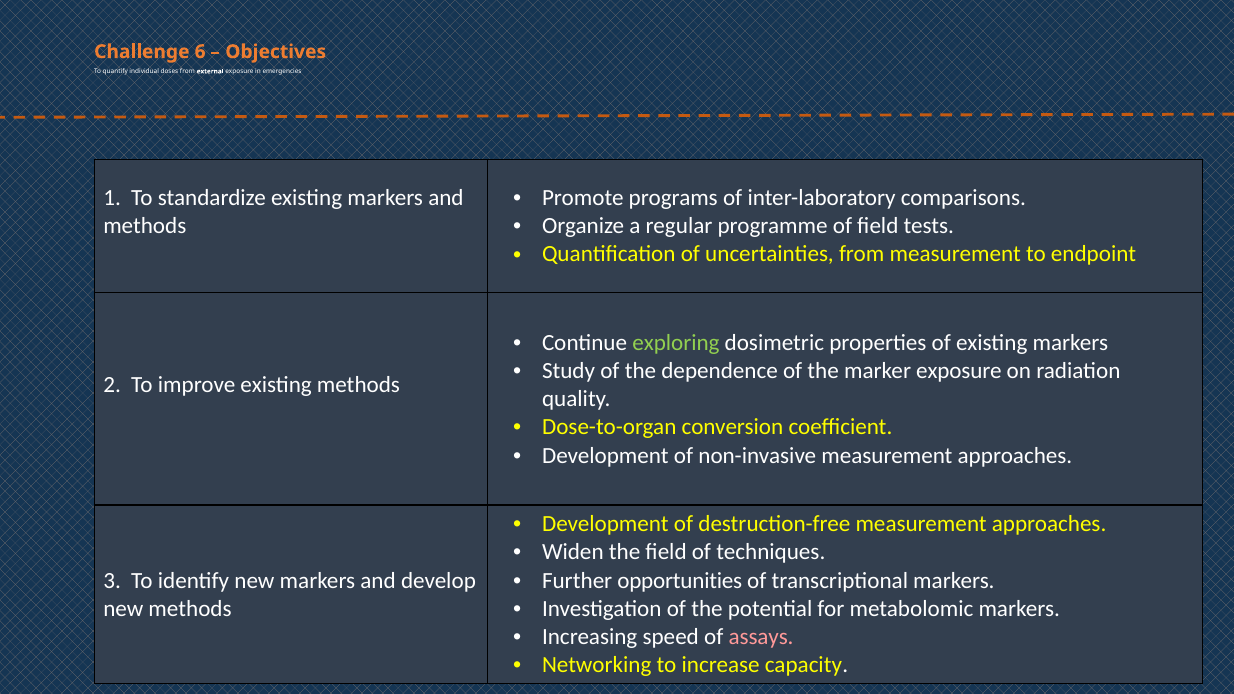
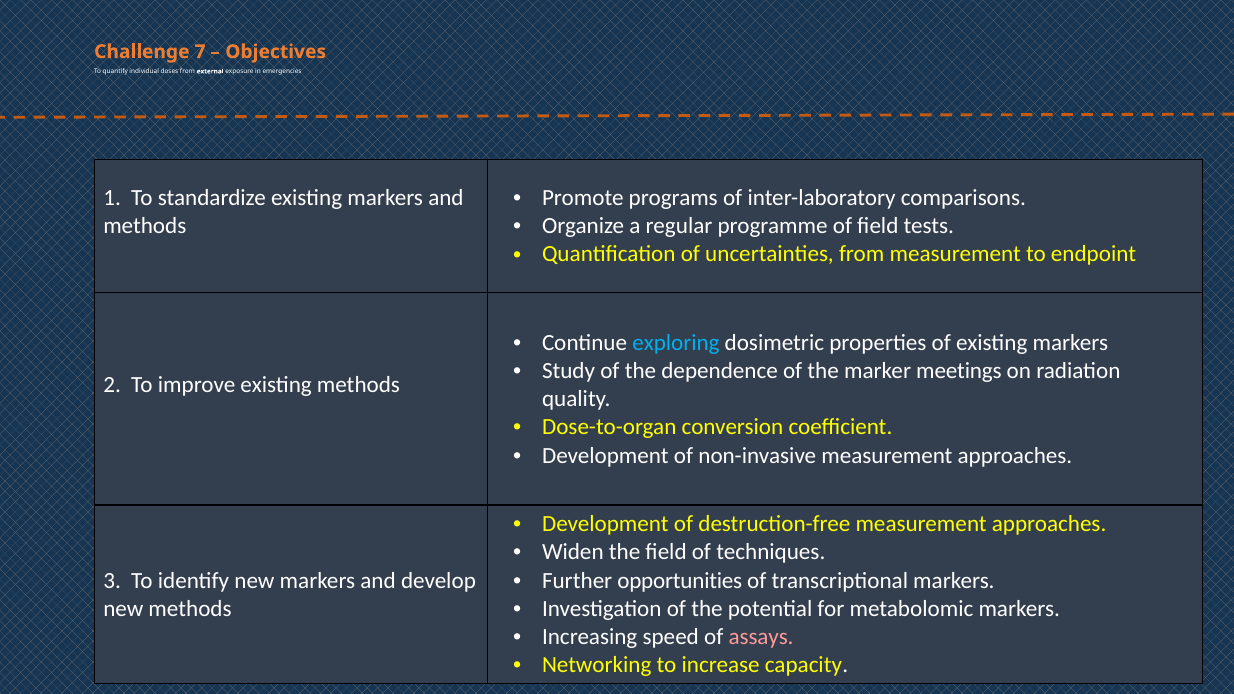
6: 6 -> 7
exploring colour: light green -> light blue
marker exposure: exposure -> meetings
